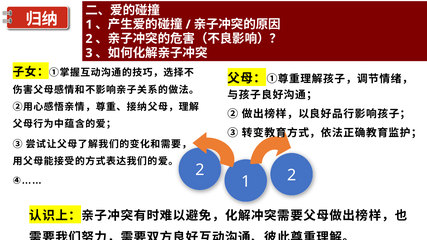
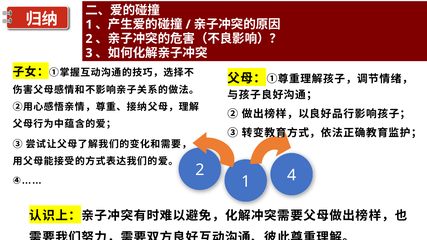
2 at (292, 175): 2 -> 4
